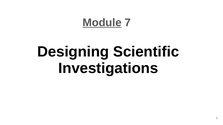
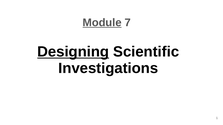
Designing underline: none -> present
